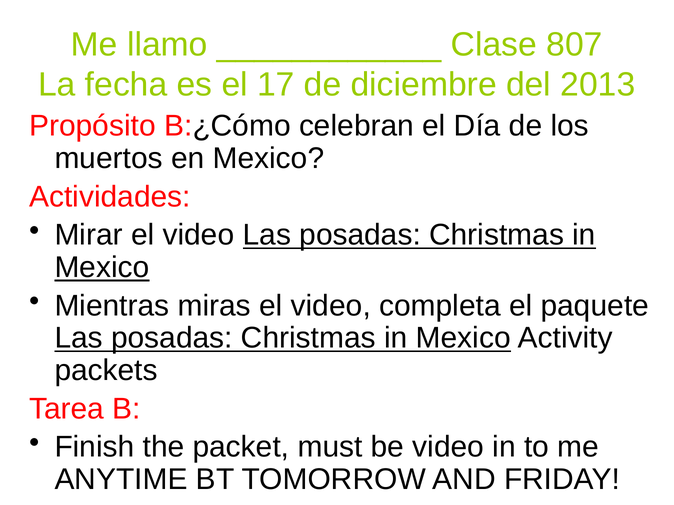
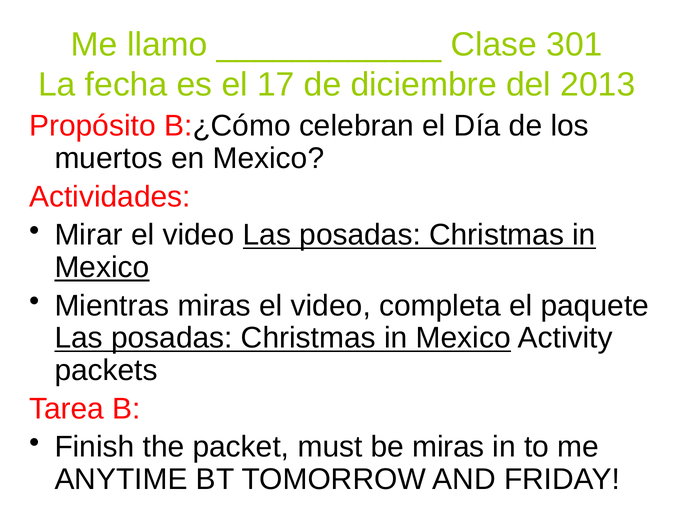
807: 807 -> 301
be video: video -> miras
